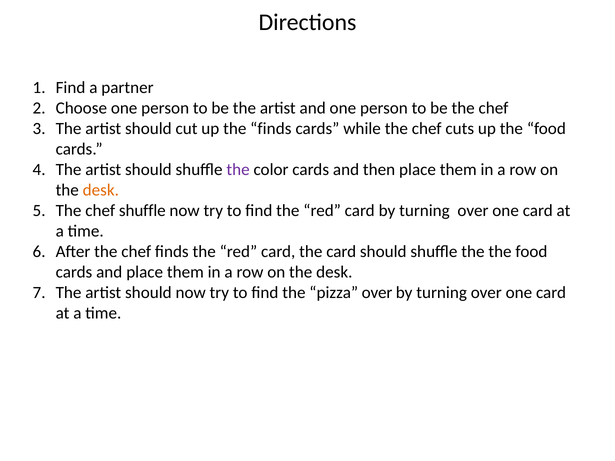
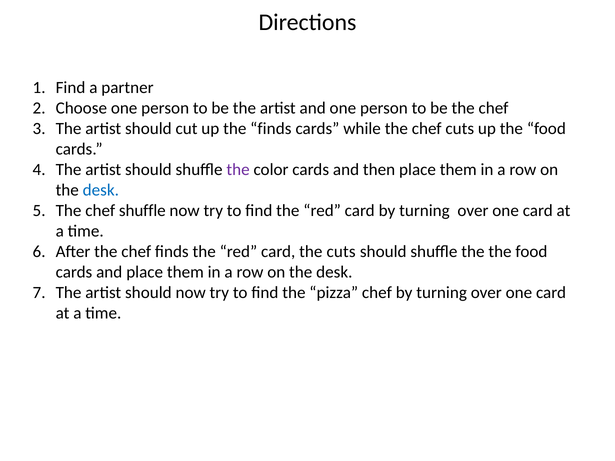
desk at (101, 190) colour: orange -> blue
the card: card -> cuts
pizza over: over -> chef
